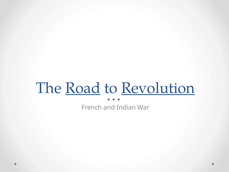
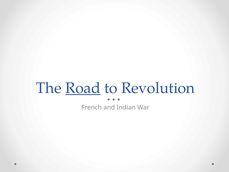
Revolution underline: present -> none
